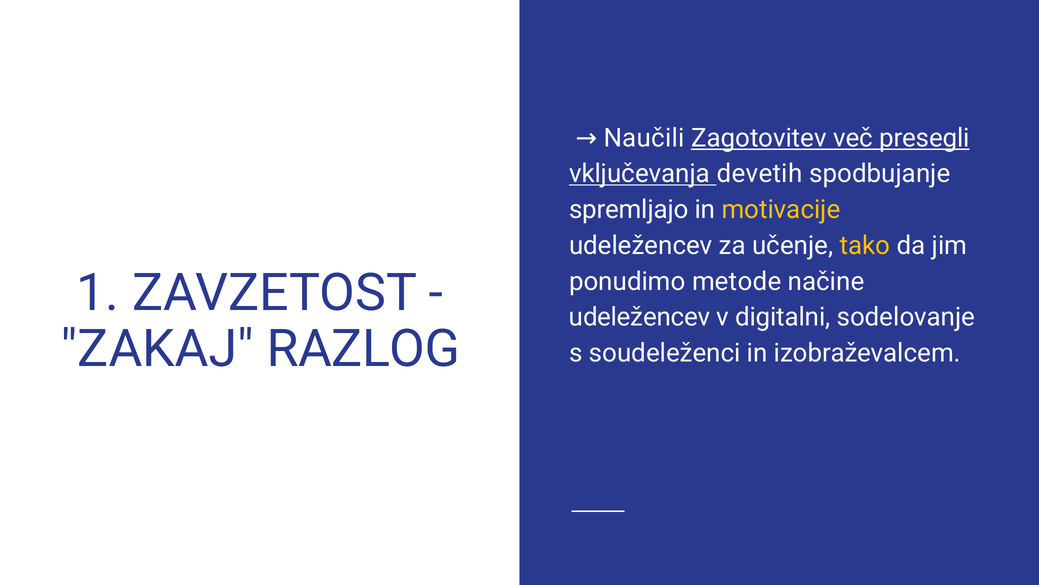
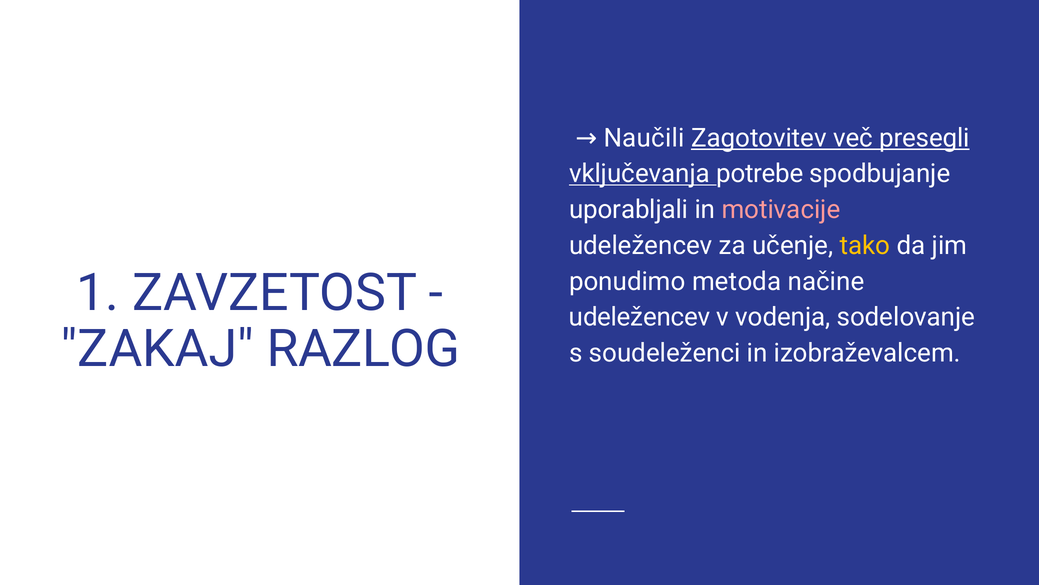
devetih: devetih -> potrebe
spremljajo: spremljajo -> uporabljali
motivacije colour: yellow -> pink
metode: metode -> metoda
digitalni: digitalni -> vodenja
